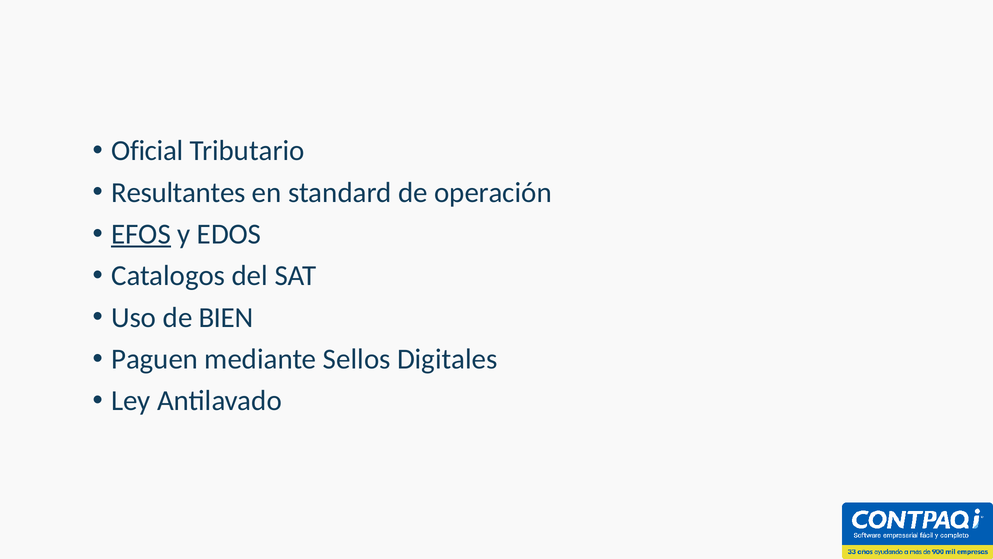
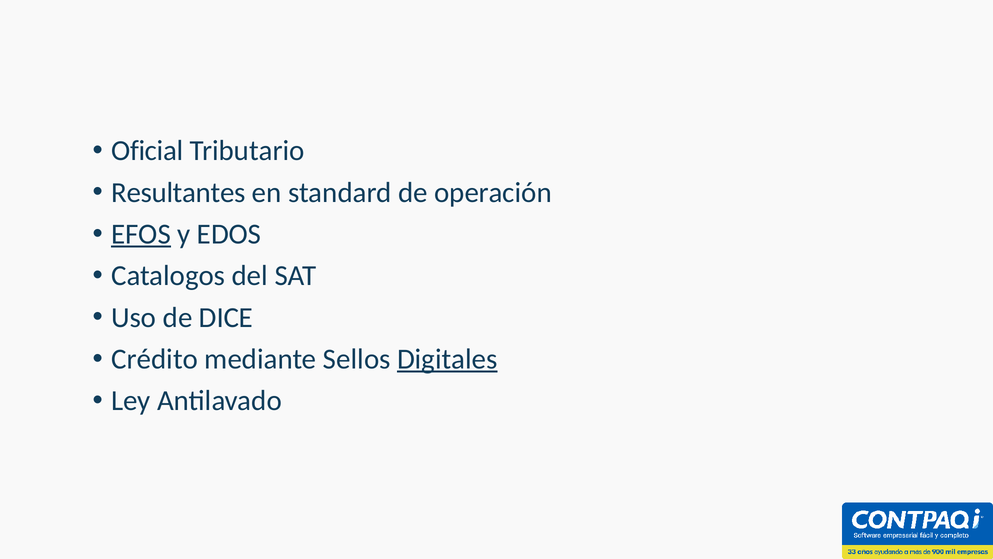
BIEN: BIEN -> DICE
Paguen: Paguen -> Crédito
Digitales underline: none -> present
